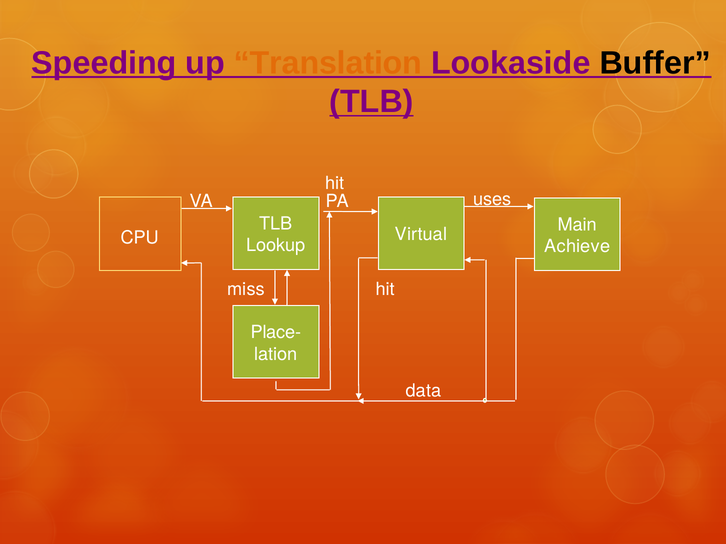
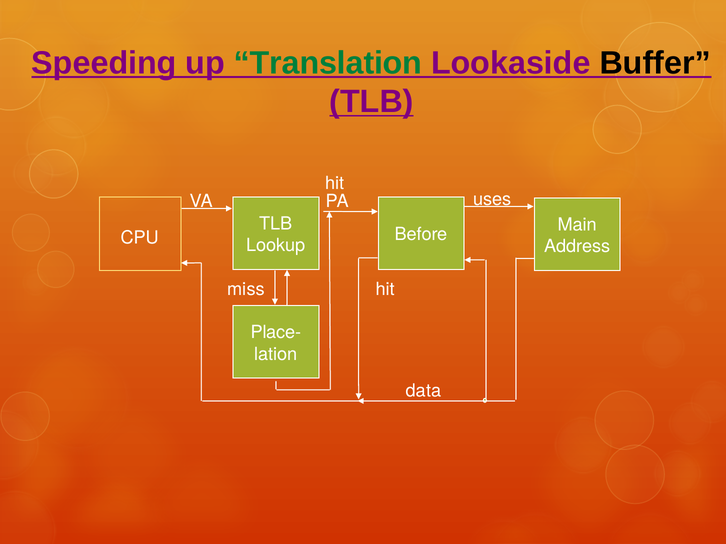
Translation colour: orange -> green
Virtual: Virtual -> Before
Achieve: Achieve -> Address
